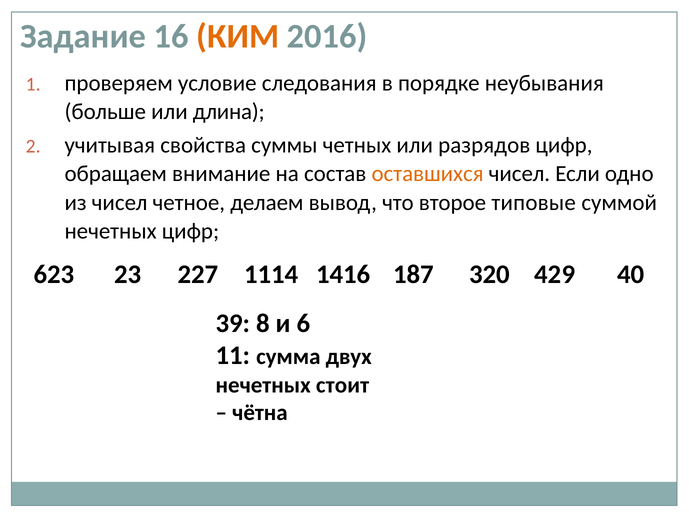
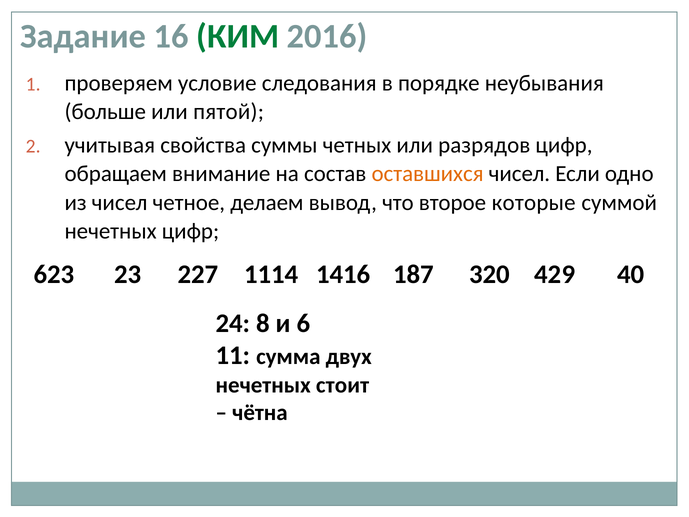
КИМ colour: orange -> green
длина: длина -> пятой
типовые: типовые -> которые
39: 39 -> 24
